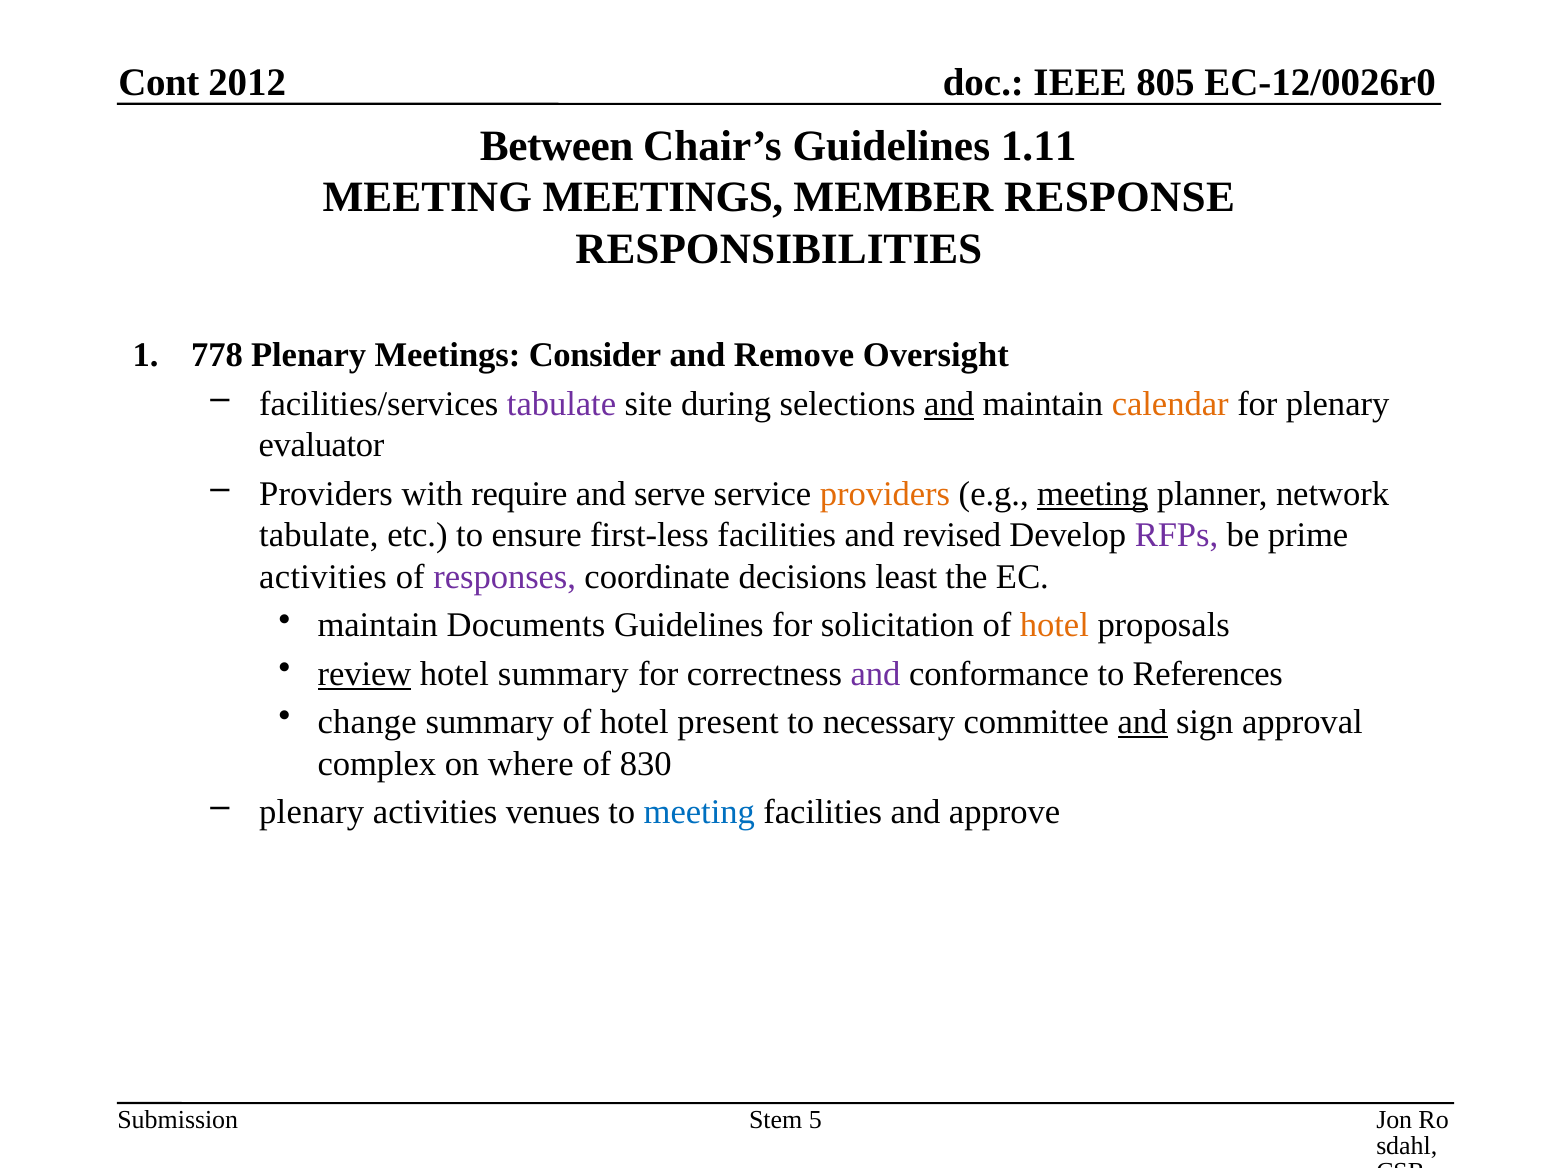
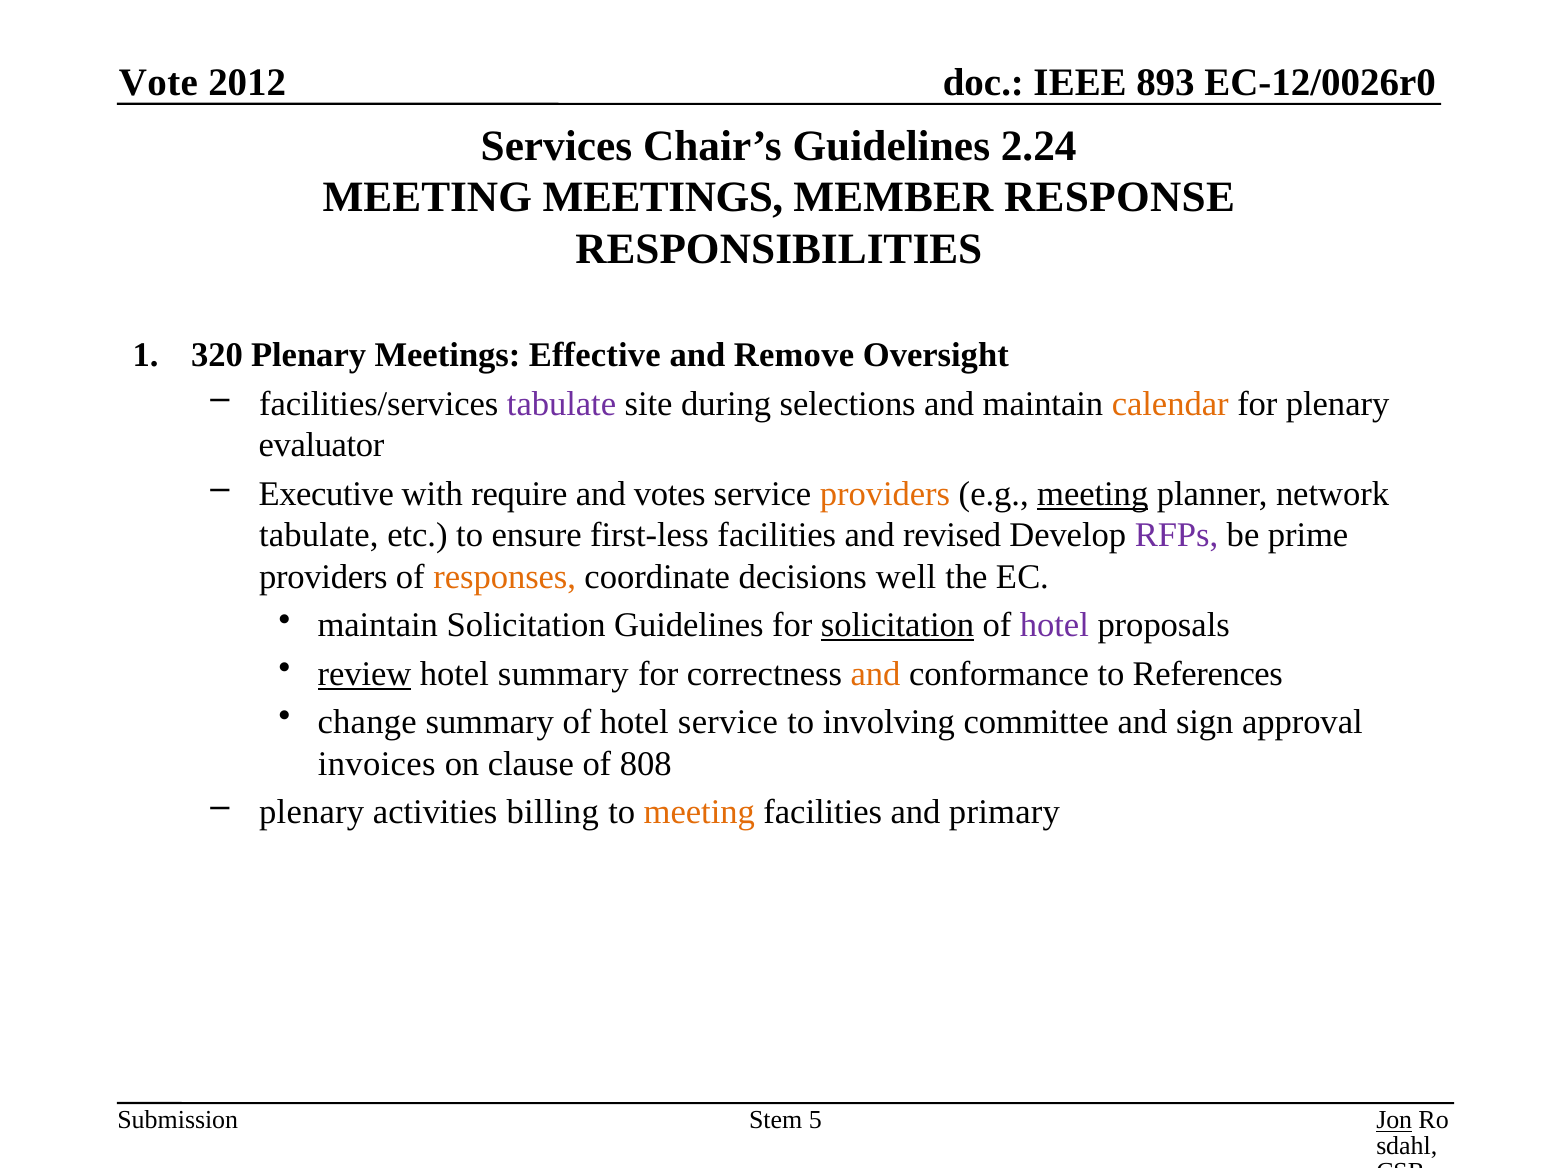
Cont: Cont -> Vote
805: 805 -> 893
Between: Between -> Services
1.11: 1.11 -> 2.24
778: 778 -> 320
Consider: Consider -> Effective
and at (949, 404) underline: present -> none
Providers at (326, 494): Providers -> Executive
serve: serve -> votes
activities at (323, 577): activities -> providers
responses colour: purple -> orange
least: least -> well
maintain Documents: Documents -> Solicitation
solicitation at (898, 626) underline: none -> present
hotel at (1054, 626) colour: orange -> purple
and at (876, 674) colour: purple -> orange
hotel present: present -> service
necessary: necessary -> involving
and at (1143, 722) underline: present -> none
complex: complex -> invoices
where: where -> clause
830: 830 -> 808
venues: venues -> billing
meeting at (699, 812) colour: blue -> orange
approve: approve -> primary
Jon underline: none -> present
